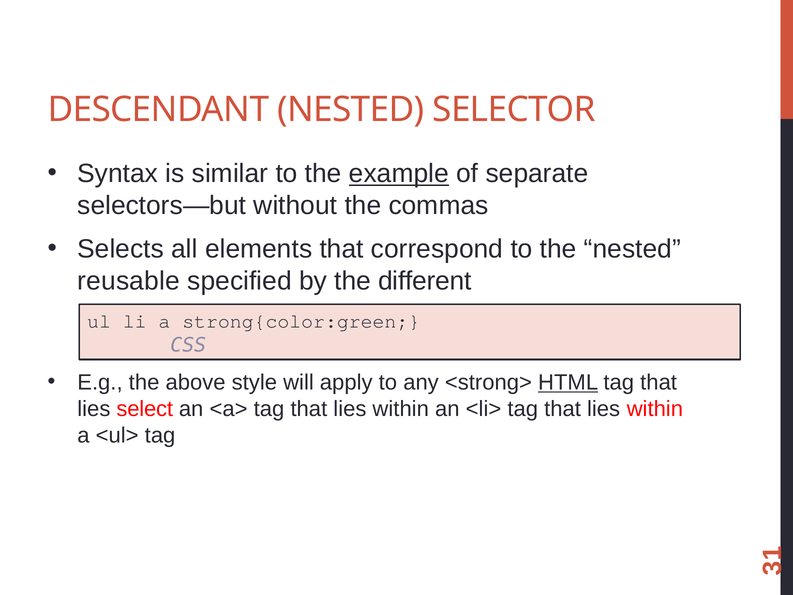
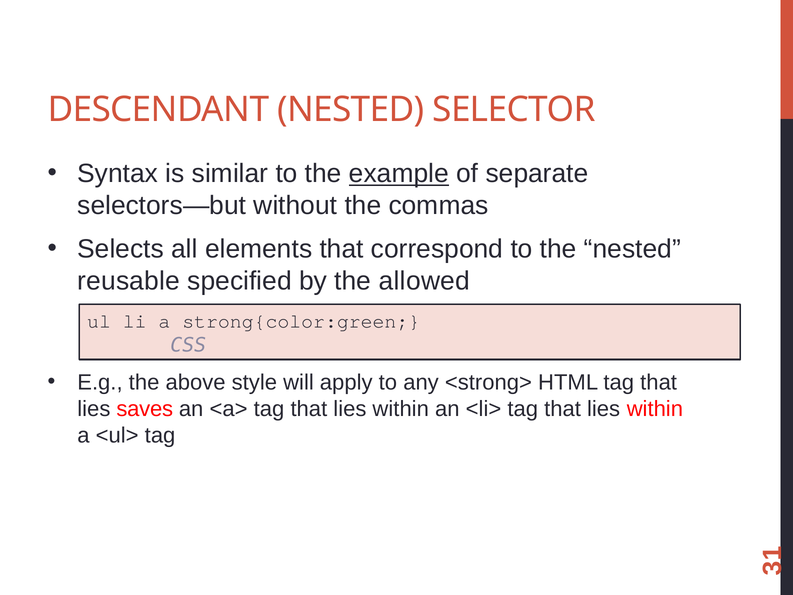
different: different -> allowed
HTML underline: present -> none
select: select -> saves
